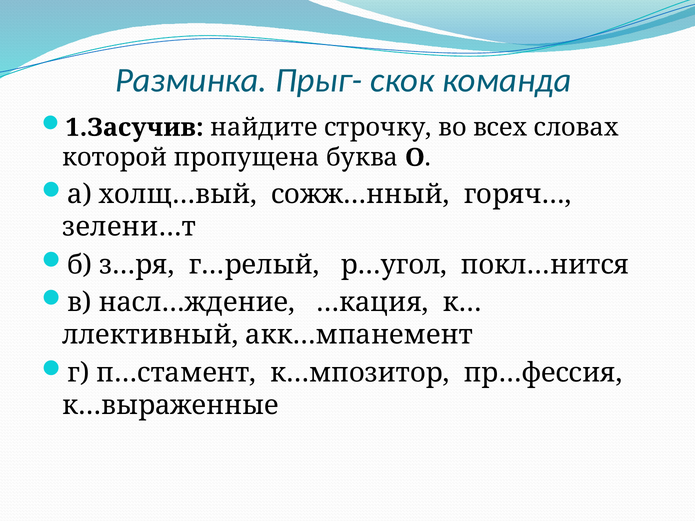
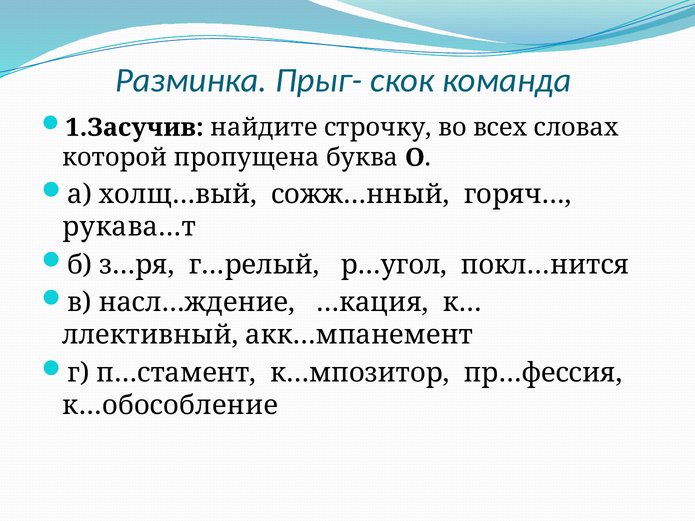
зелени…т: зелени…т -> рукава…т
к…выраженные: к…выраженные -> к…обособление
